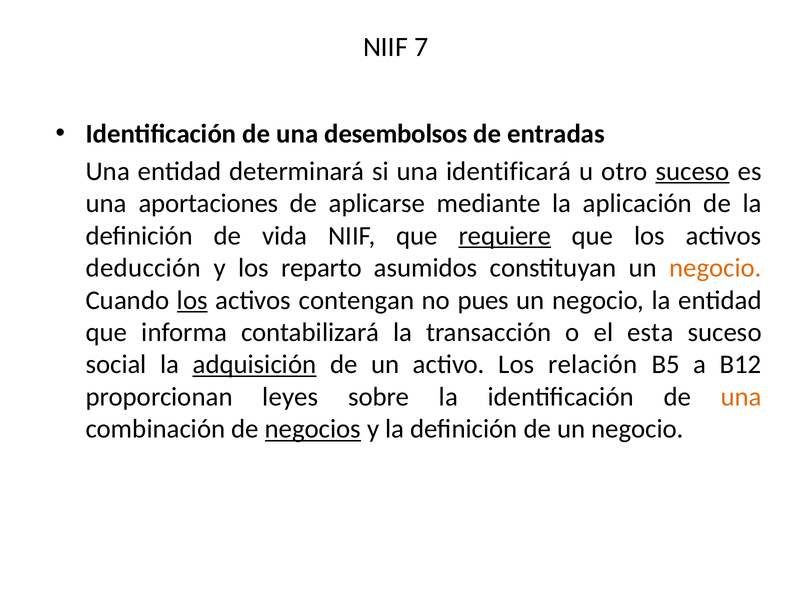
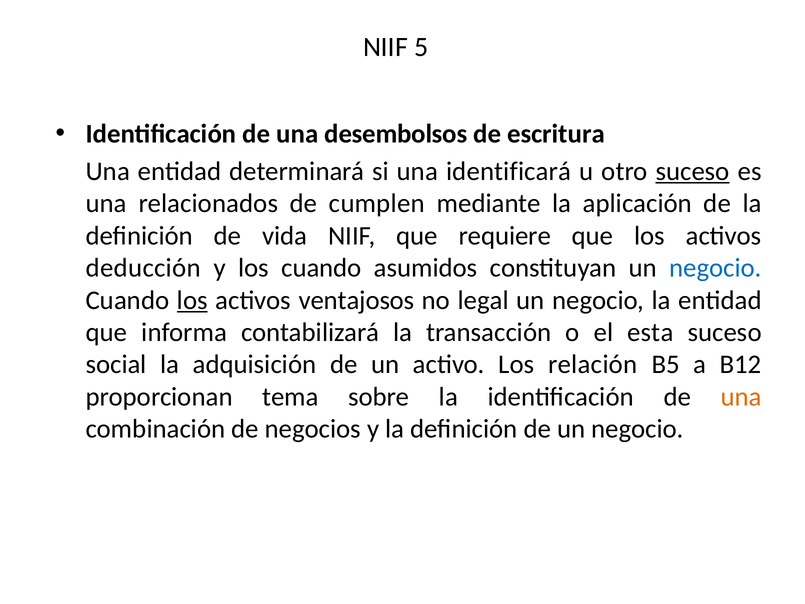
7: 7 -> 5
entradas: entradas -> escritura
aportaciones: aportaciones -> relacionados
aplicarse: aplicarse -> cumplen
requiere underline: present -> none
los reparto: reparto -> cuando
negocio at (715, 268) colour: orange -> blue
contengan: contengan -> ventajosos
pues: pues -> legal
adquisición underline: present -> none
leyes: leyes -> tema
negocios underline: present -> none
